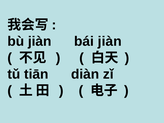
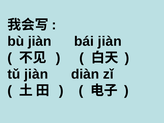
tǔ tiān: tiān -> jiàn
